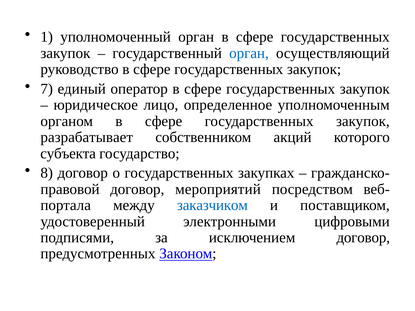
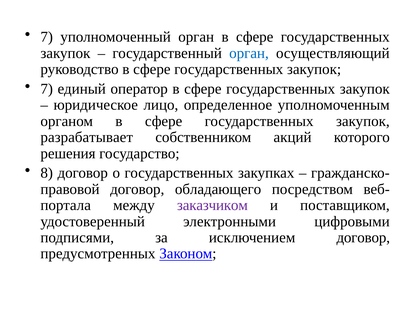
1 at (47, 37): 1 -> 7
субъекта: субъекта -> решения
мероприятий: мероприятий -> обладающего
заказчиком colour: blue -> purple
